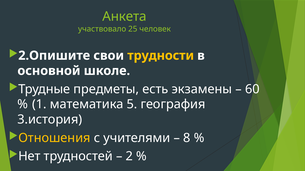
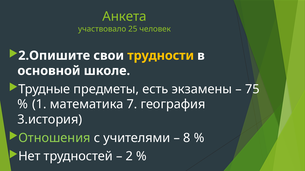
60: 60 -> 75
5: 5 -> 7
Отношения colour: yellow -> light green
